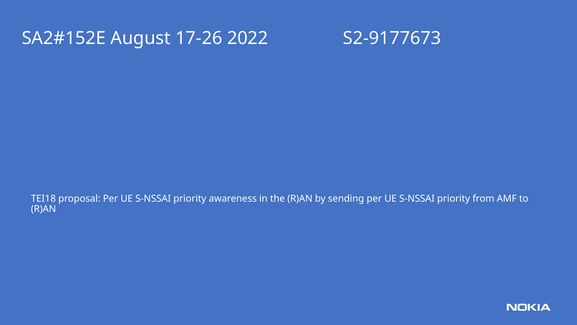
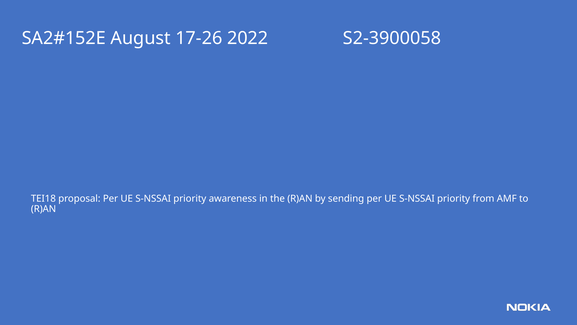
S2-9177673: S2-9177673 -> S2-3900058
